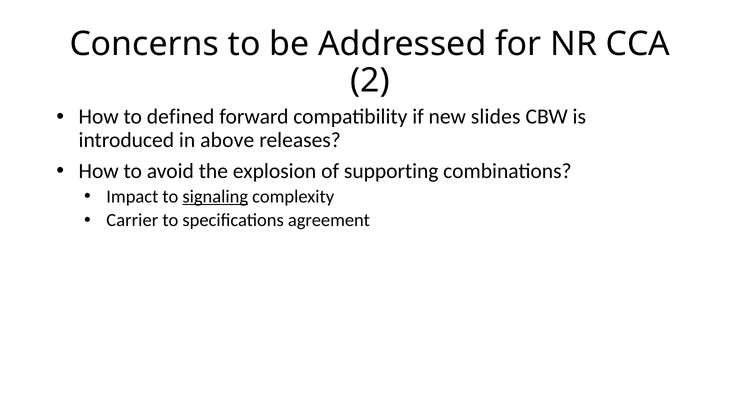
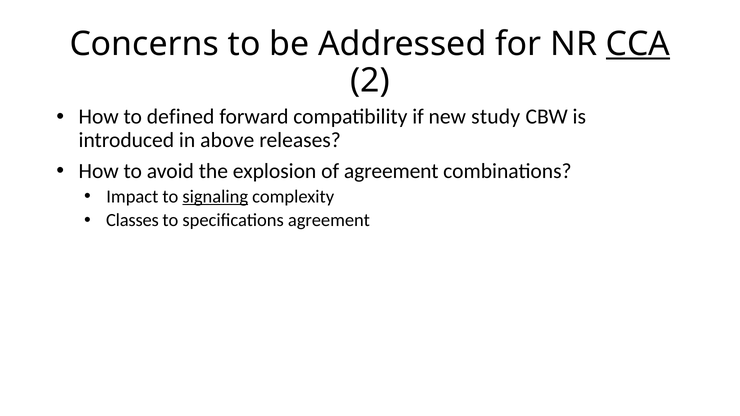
CCA underline: none -> present
slides: slides -> study
of supporting: supporting -> agreement
Carrier: Carrier -> Classes
